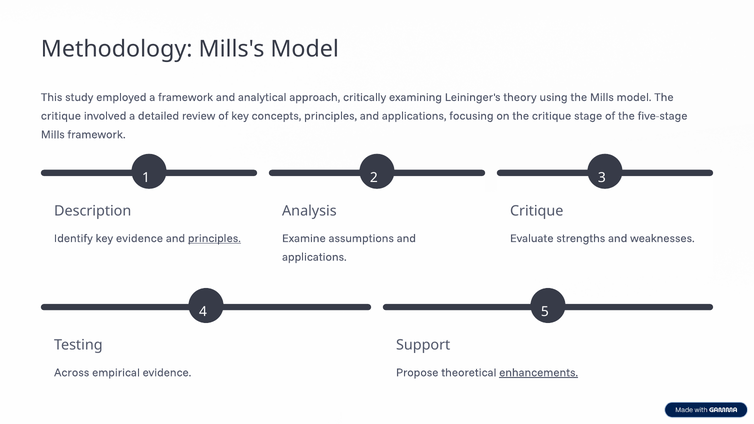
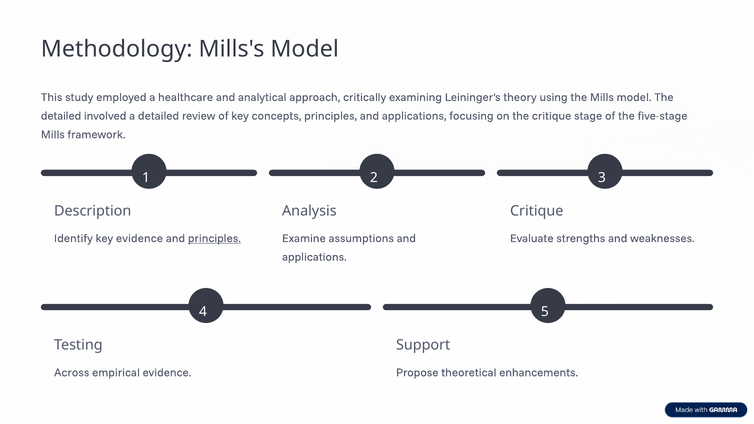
a framework: framework -> healthcare
critique at (61, 116): critique -> detailed
enhancements underline: present -> none
